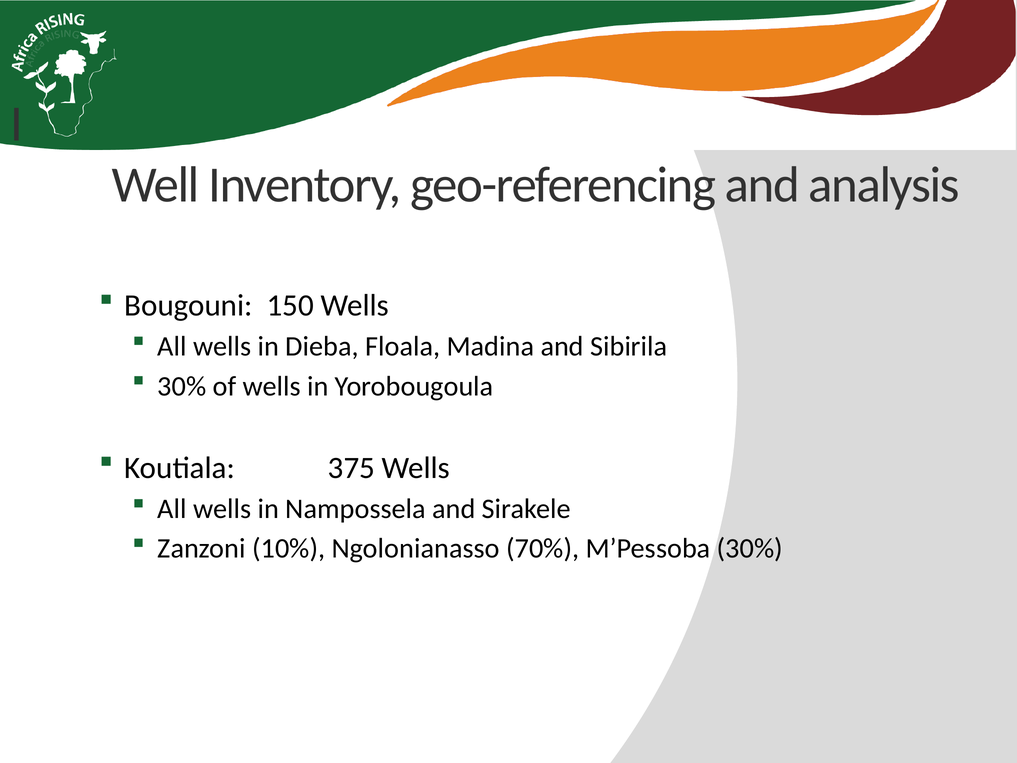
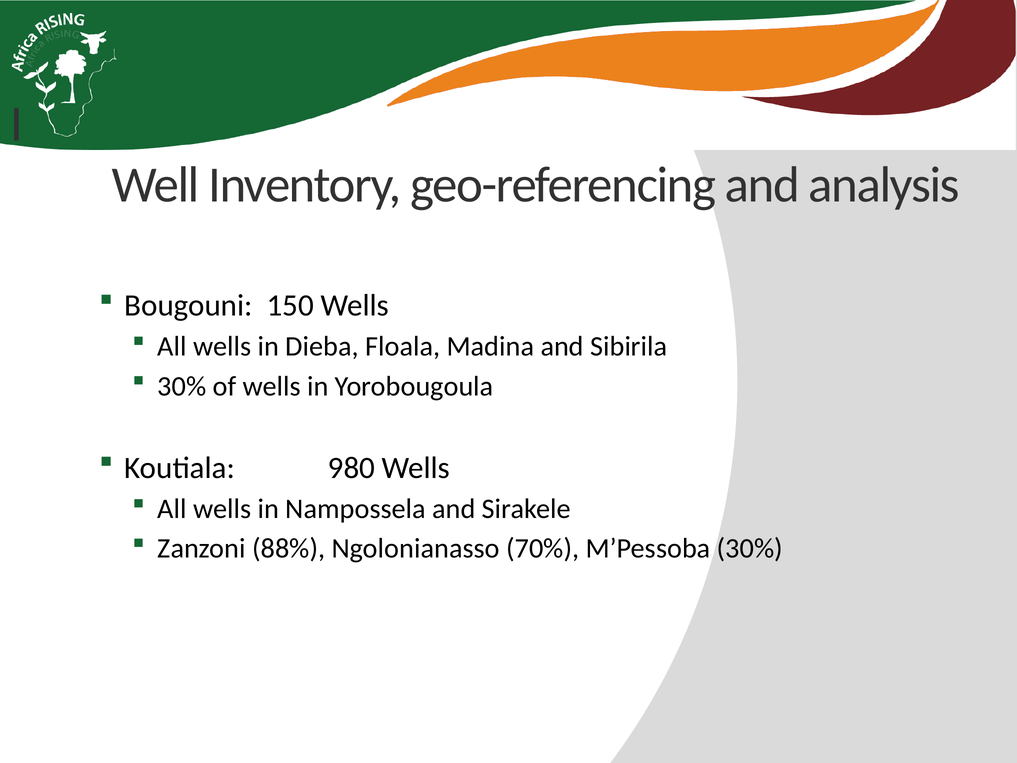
375: 375 -> 980
10%: 10% -> 88%
